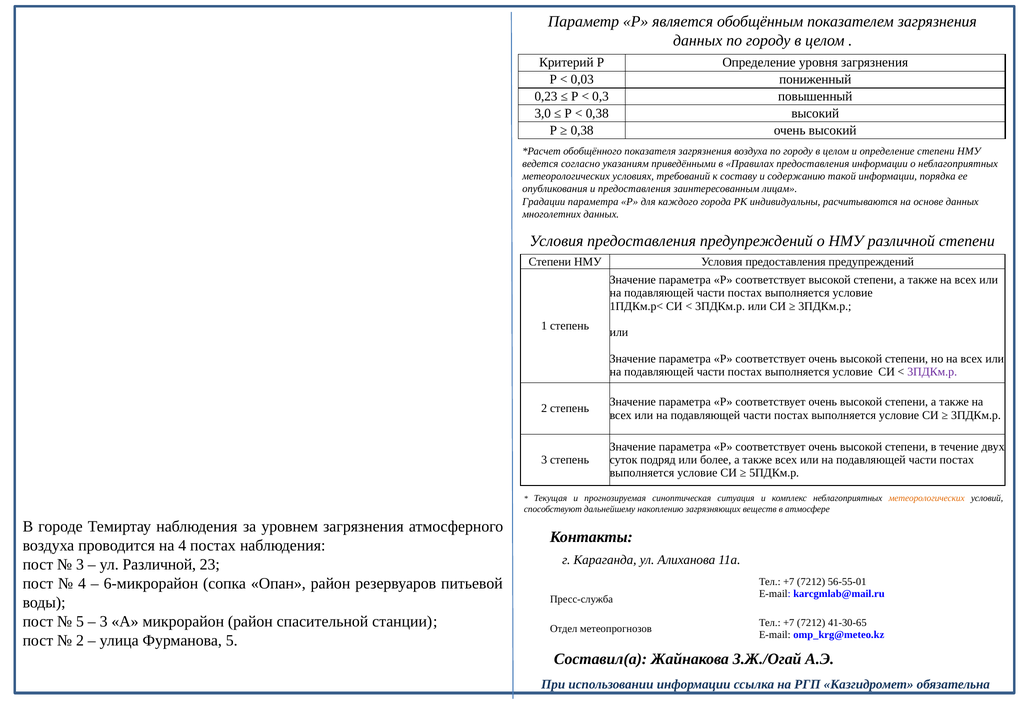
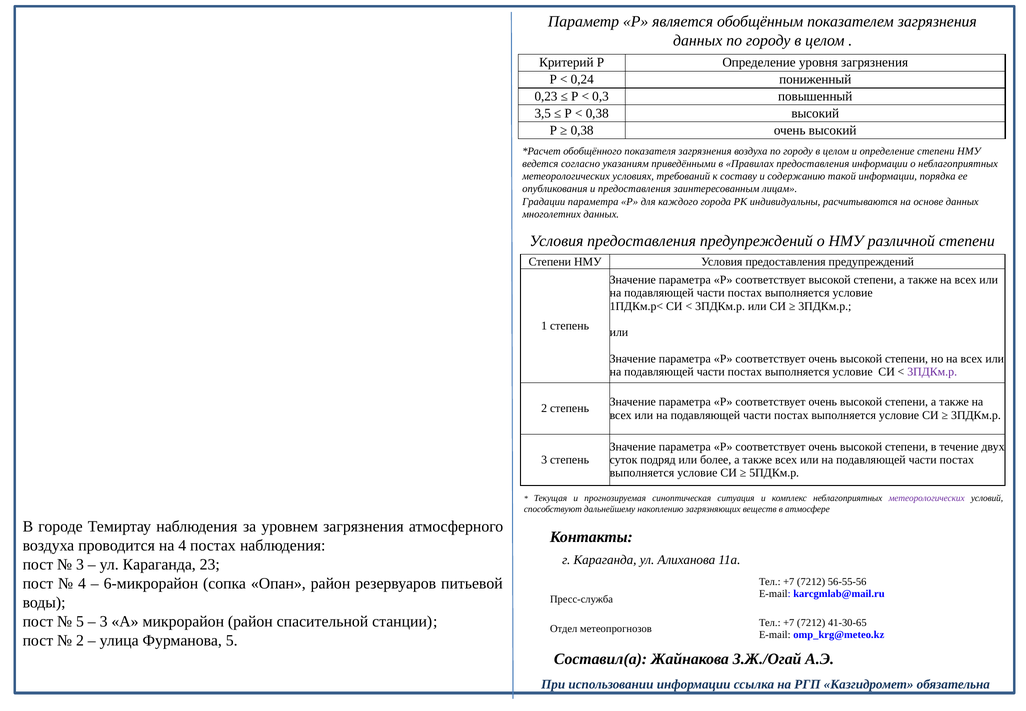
0,03: 0,03 -> 0,24
3,0: 3,0 -> 3,5
метеорологических at (927, 498) colour: orange -> purple
ул Различной: Различной -> Караганда
56-55-01: 56-55-01 -> 56-55-56
